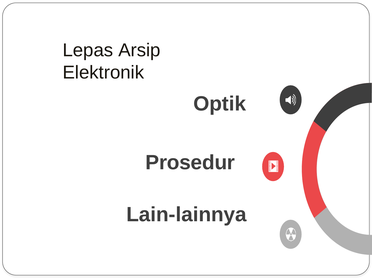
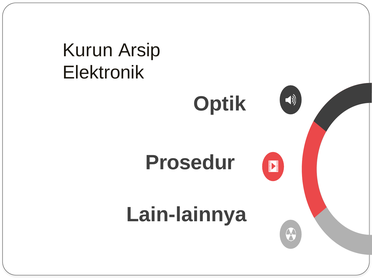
Lepas: Lepas -> Kurun
